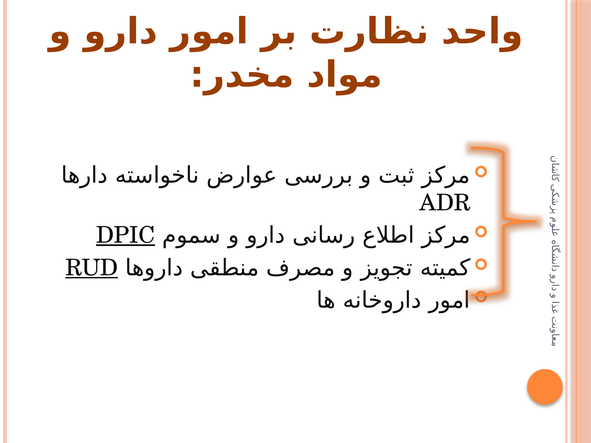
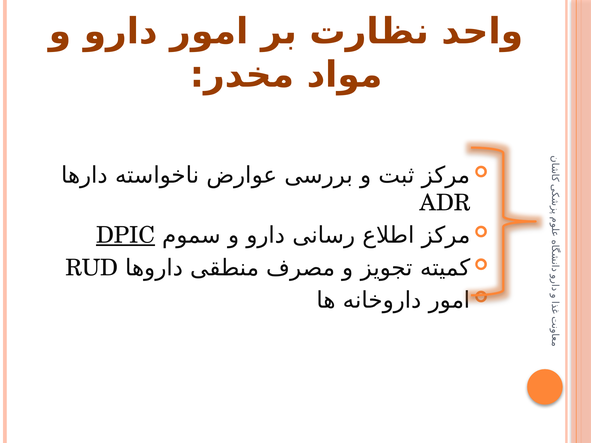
RUD underline: present -> none
